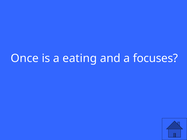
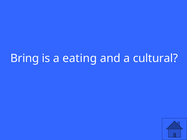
Once: Once -> Bring
focuses: focuses -> cultural
